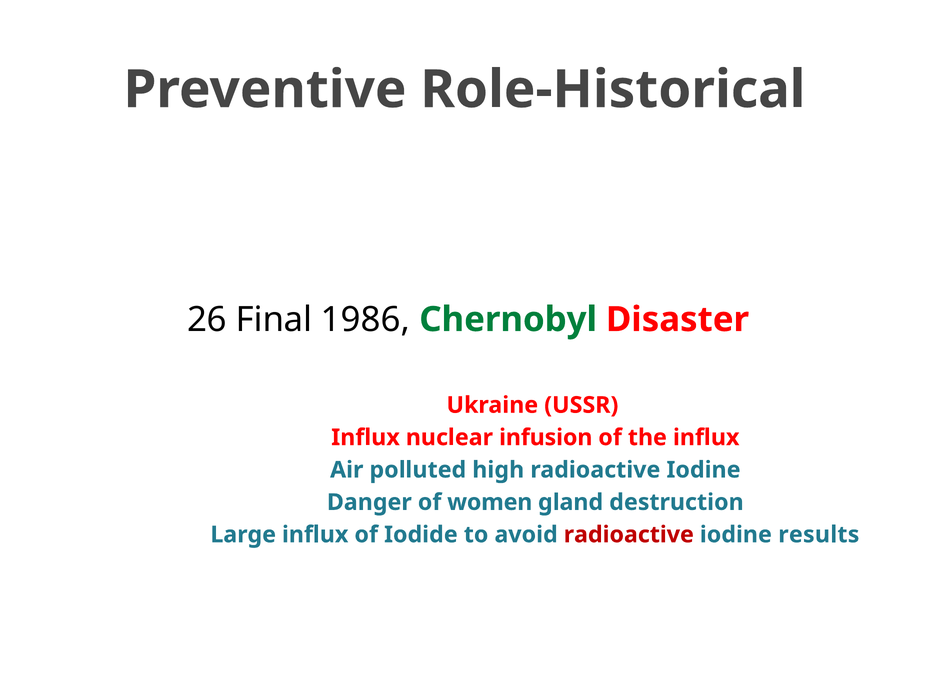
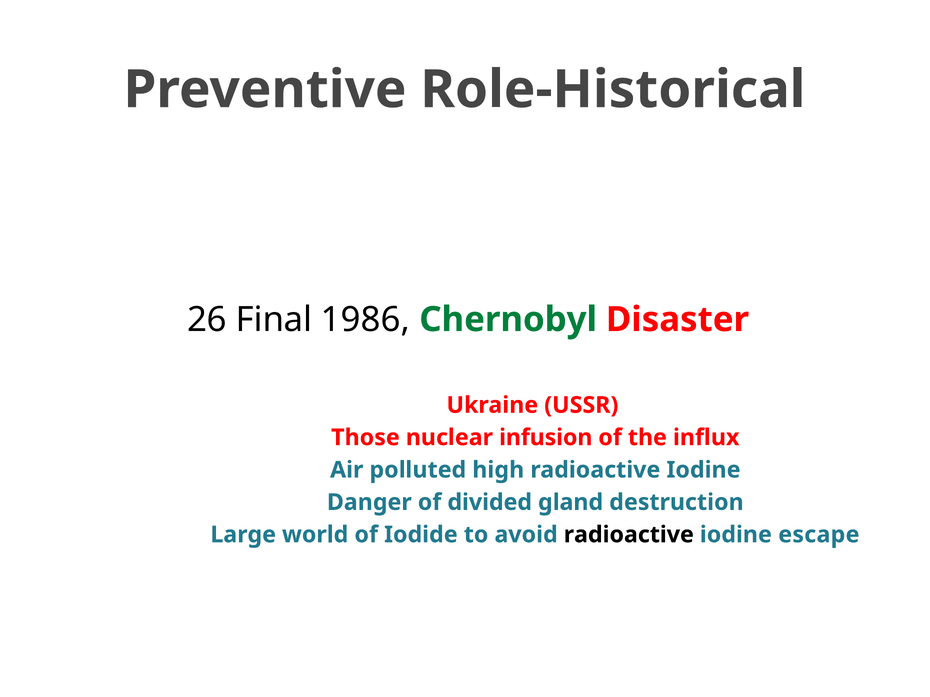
Influx at (365, 438): Influx -> Those
women: women -> divided
Large influx: influx -> world
radioactive at (629, 535) colour: red -> black
results: results -> escape
